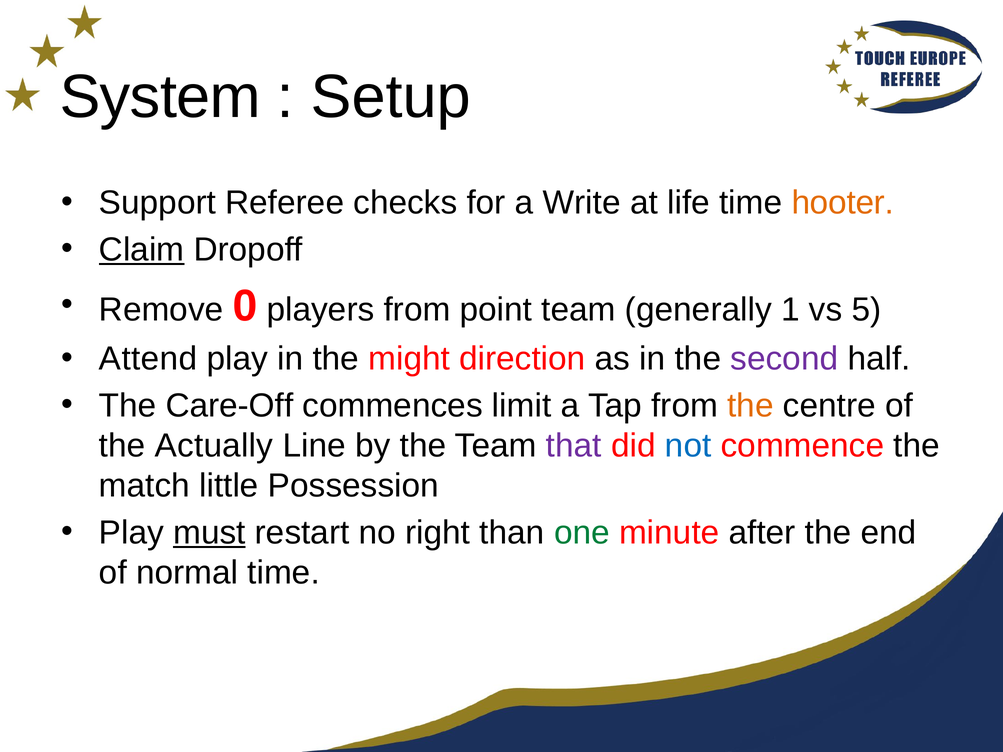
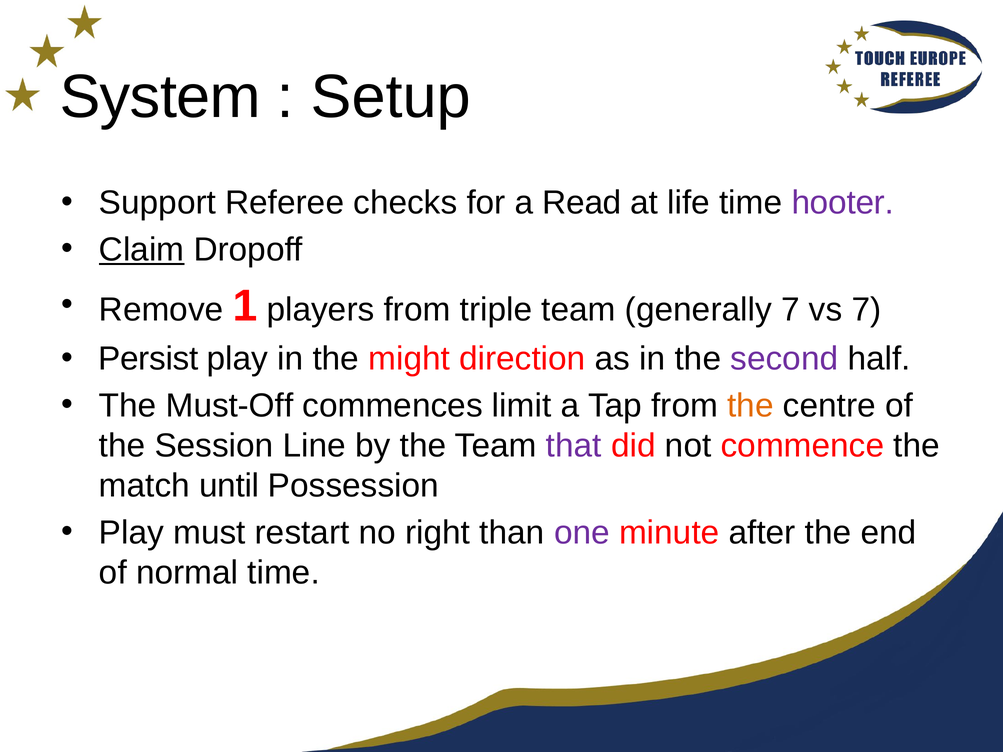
Write: Write -> Read
hooter colour: orange -> purple
0: 0 -> 1
point: point -> triple
generally 1: 1 -> 7
vs 5: 5 -> 7
Attend: Attend -> Persist
Care-Off: Care-Off -> Must-Off
Actually: Actually -> Session
not colour: blue -> black
little: little -> until
must underline: present -> none
one colour: green -> purple
